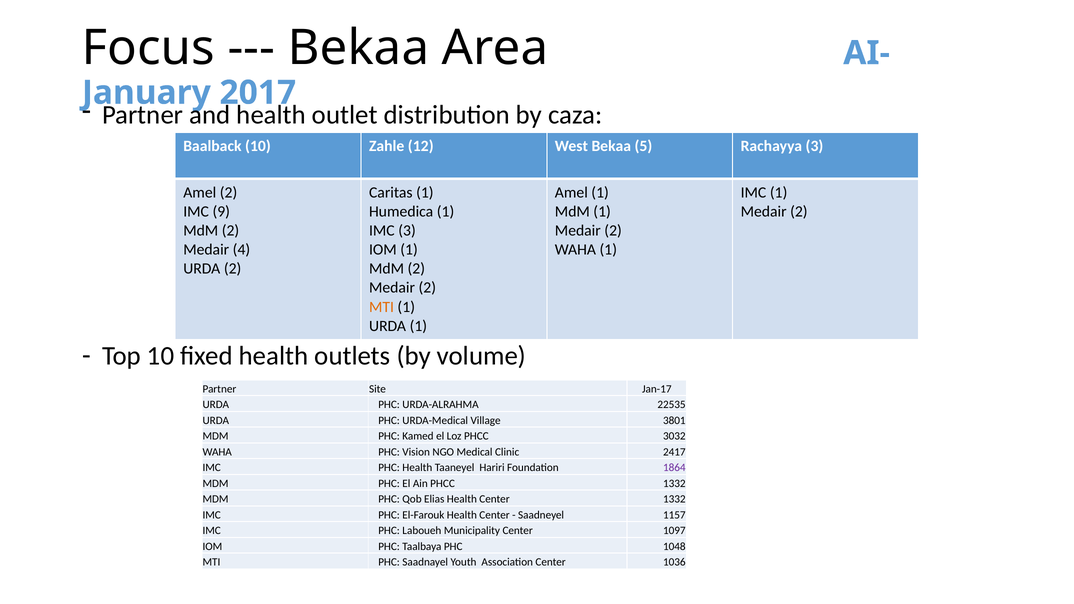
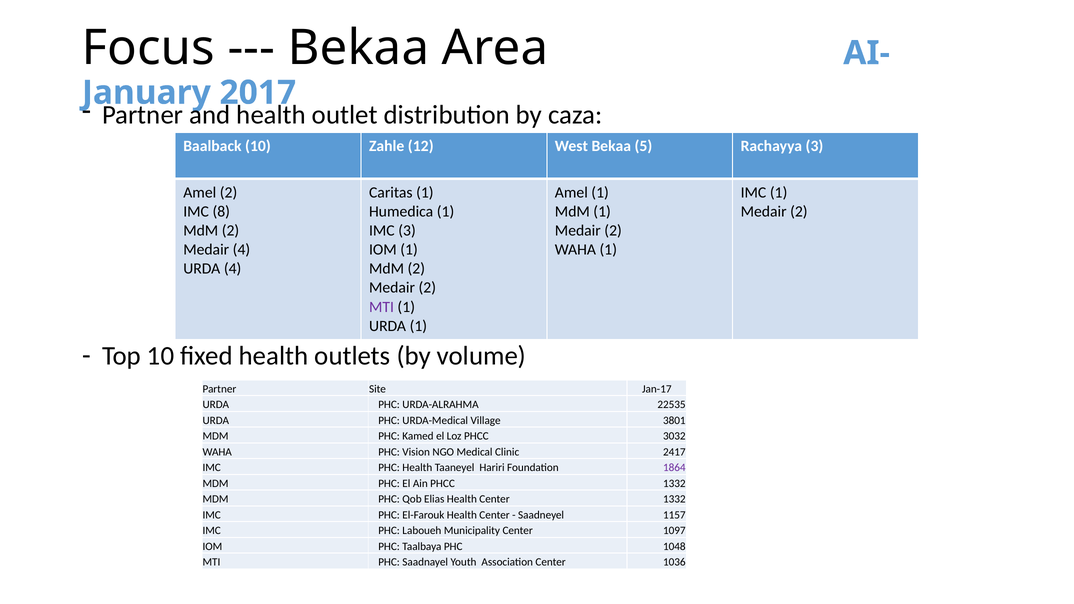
9: 9 -> 8
URDA 2: 2 -> 4
MTI at (382, 307) colour: orange -> purple
